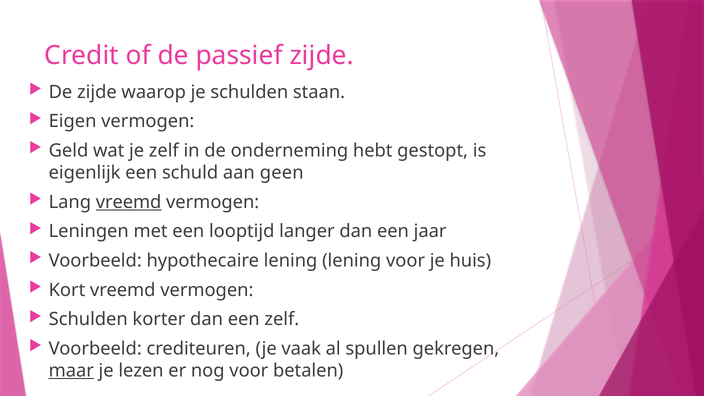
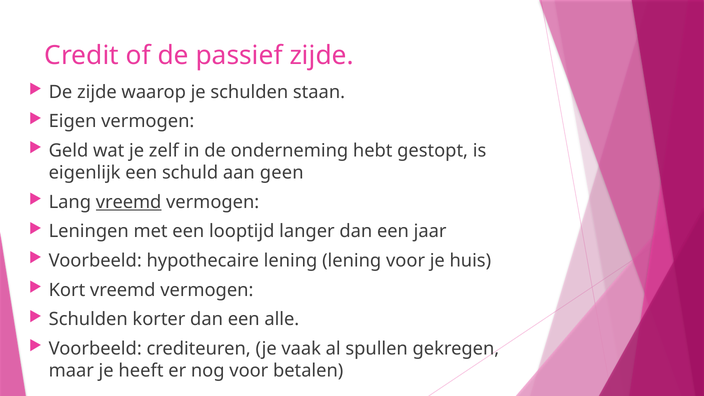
een zelf: zelf -> alle
maar underline: present -> none
lezen: lezen -> heeft
